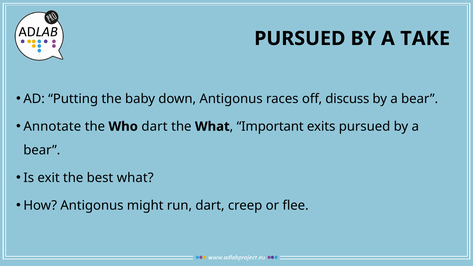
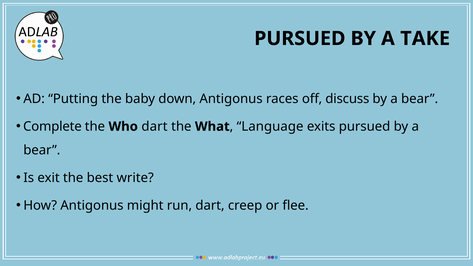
Annotate: Annotate -> Complete
Important: Important -> Language
best what: what -> write
